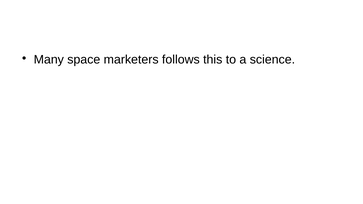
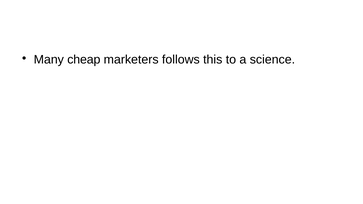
space: space -> cheap
